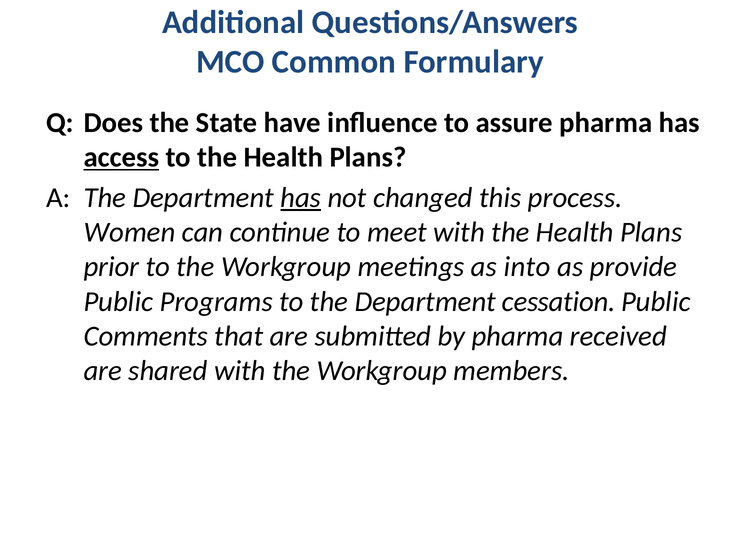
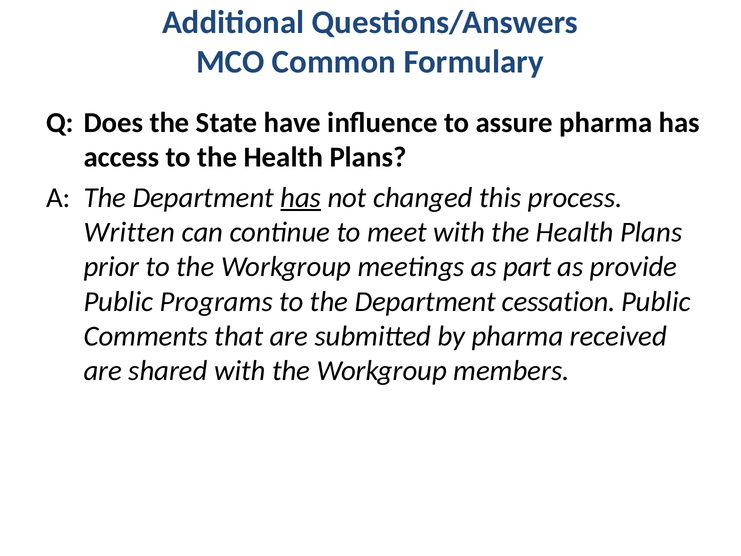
access underline: present -> none
Women: Women -> Written
into: into -> part
